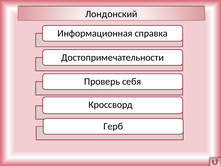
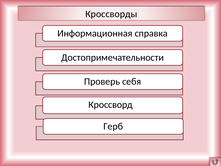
Лондонский: Лондонский -> Кроссворды
